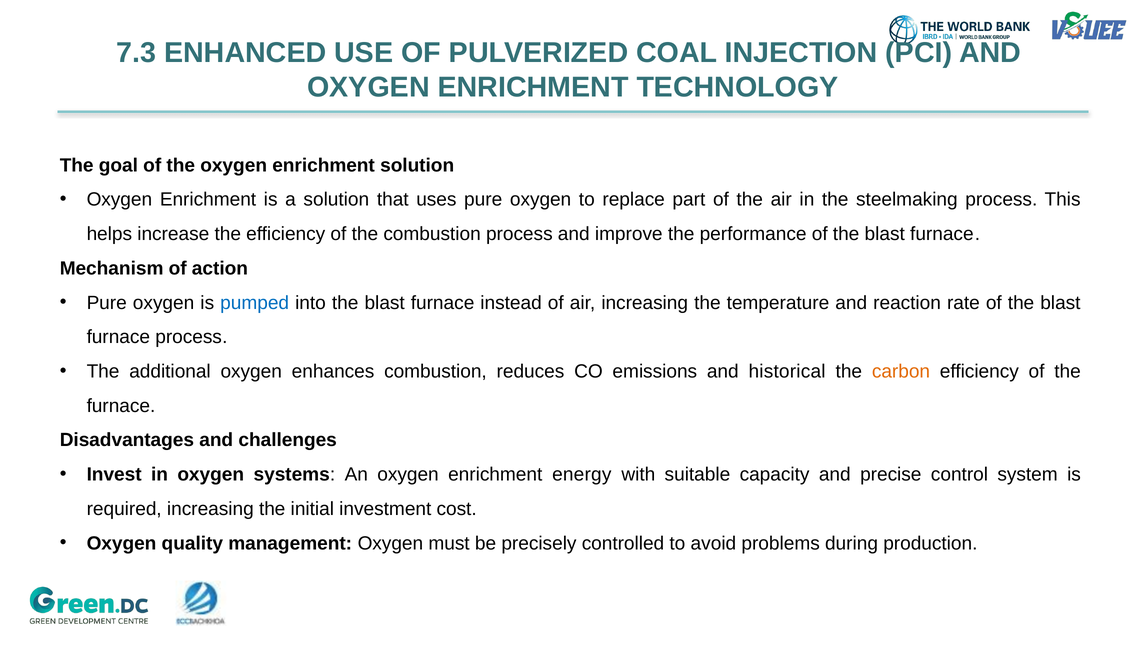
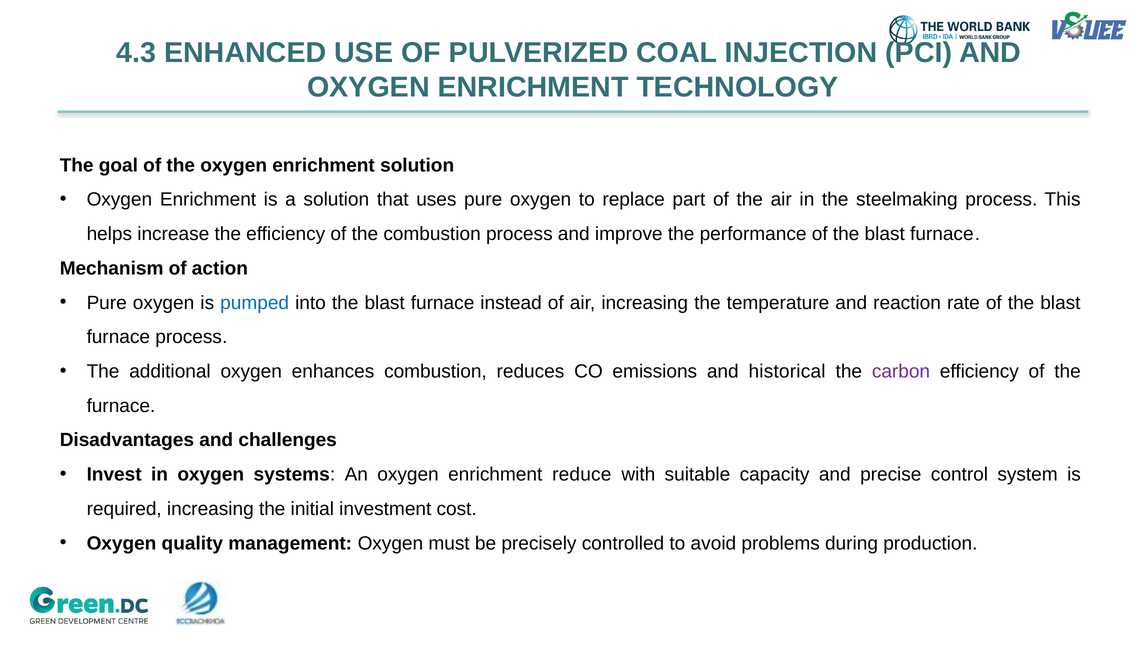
7.3: 7.3 -> 4.3
carbon colour: orange -> purple
energy: energy -> reduce
